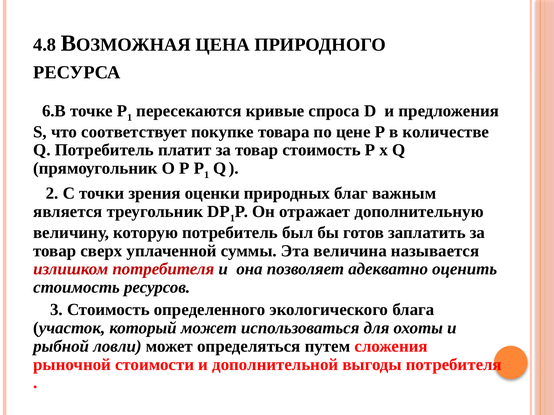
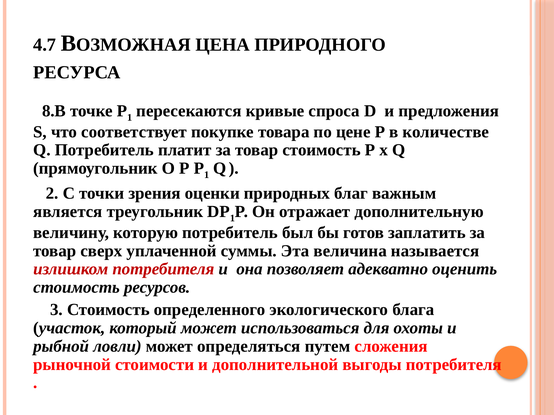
4.8: 4.8 -> 4.7
6.В: 6.В -> 8.В
